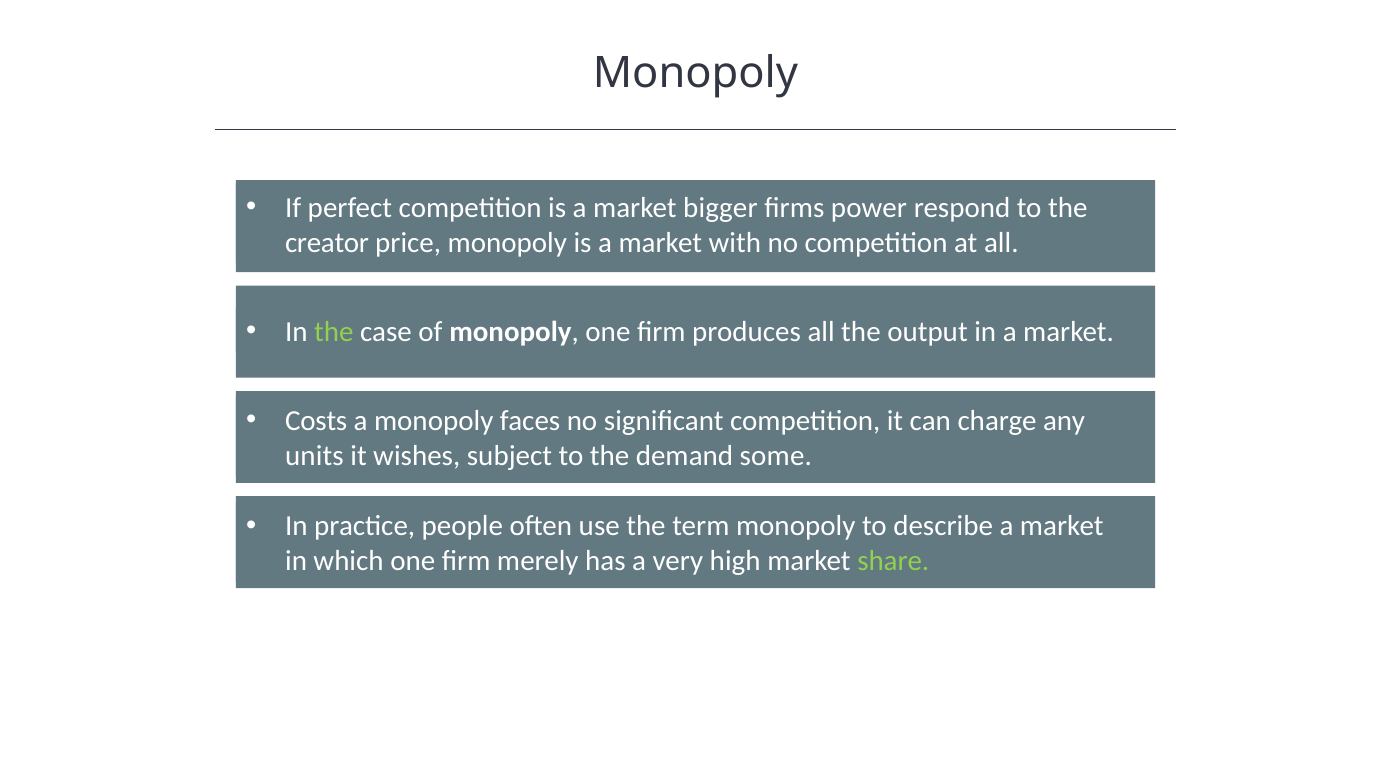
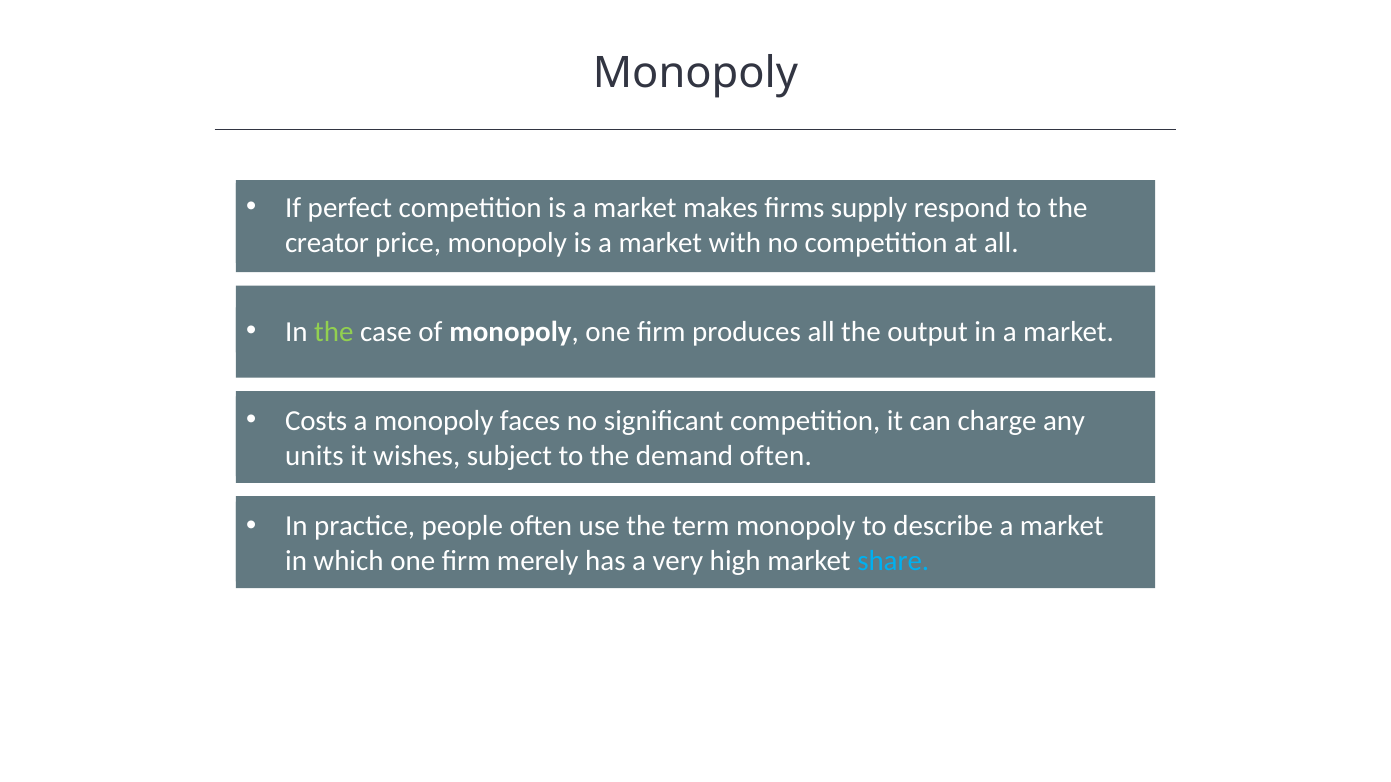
bigger: bigger -> makes
power: power -> supply
demand some: some -> often
share colour: light green -> light blue
